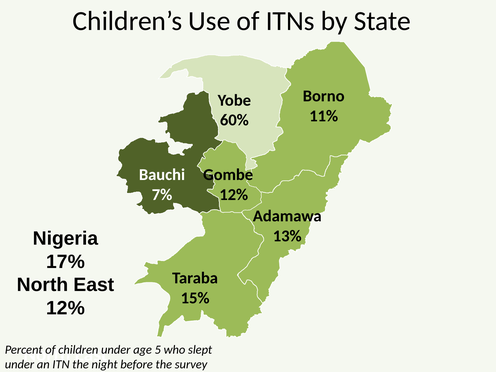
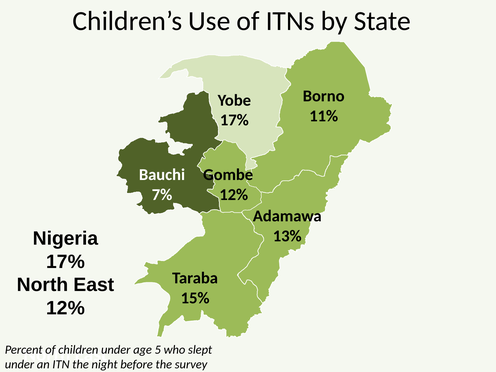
60% at (234, 120): 60% -> 17%
